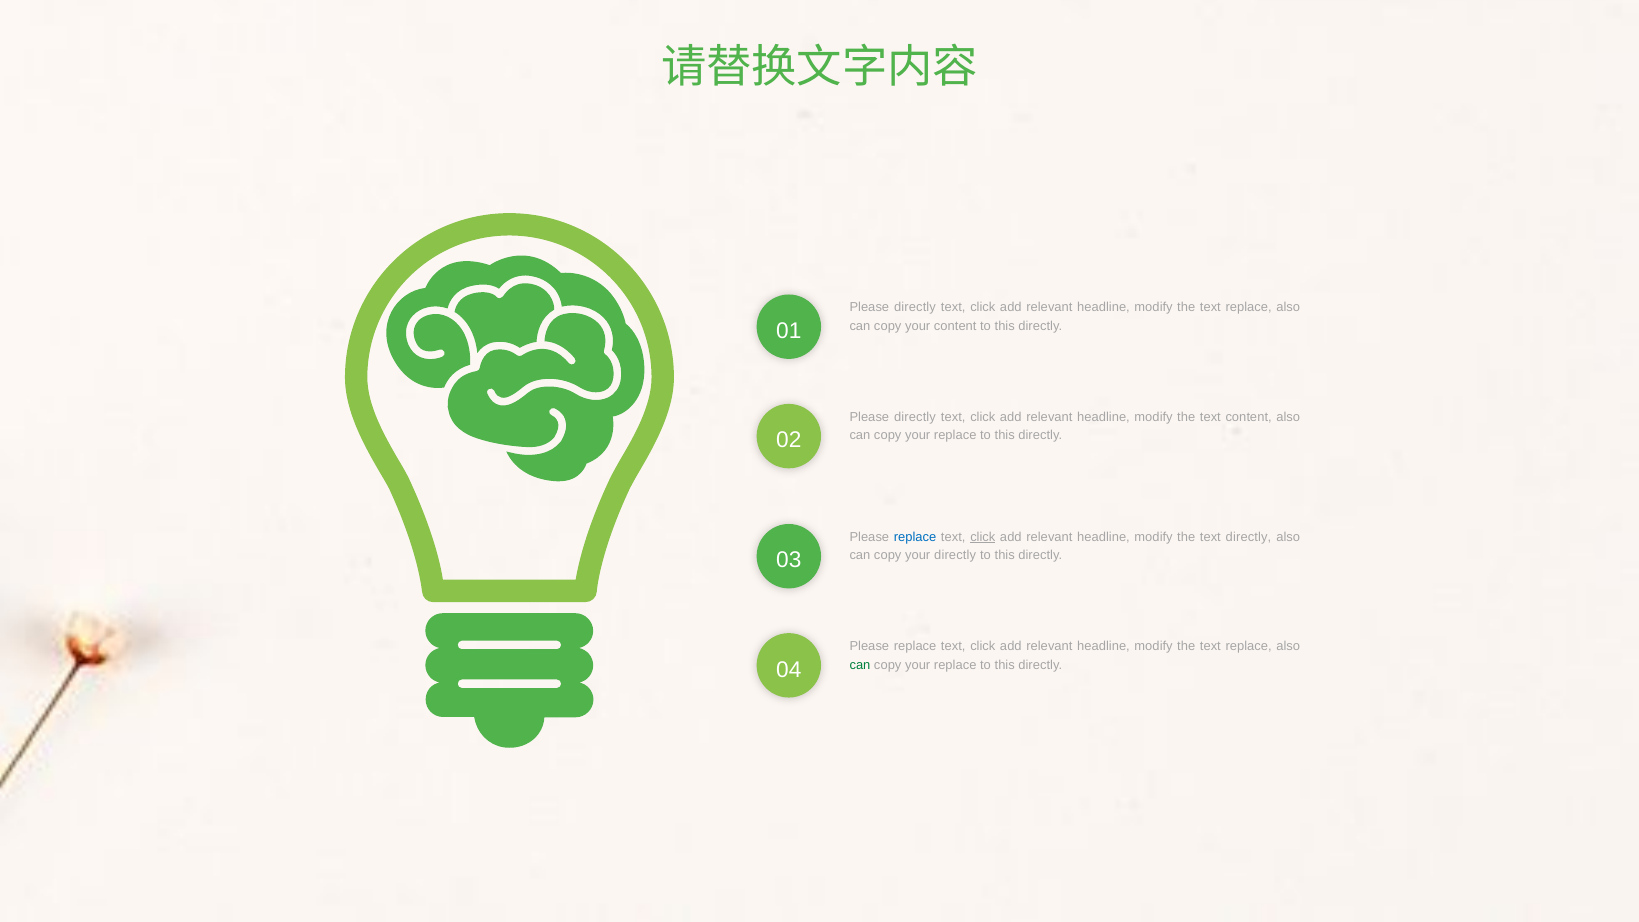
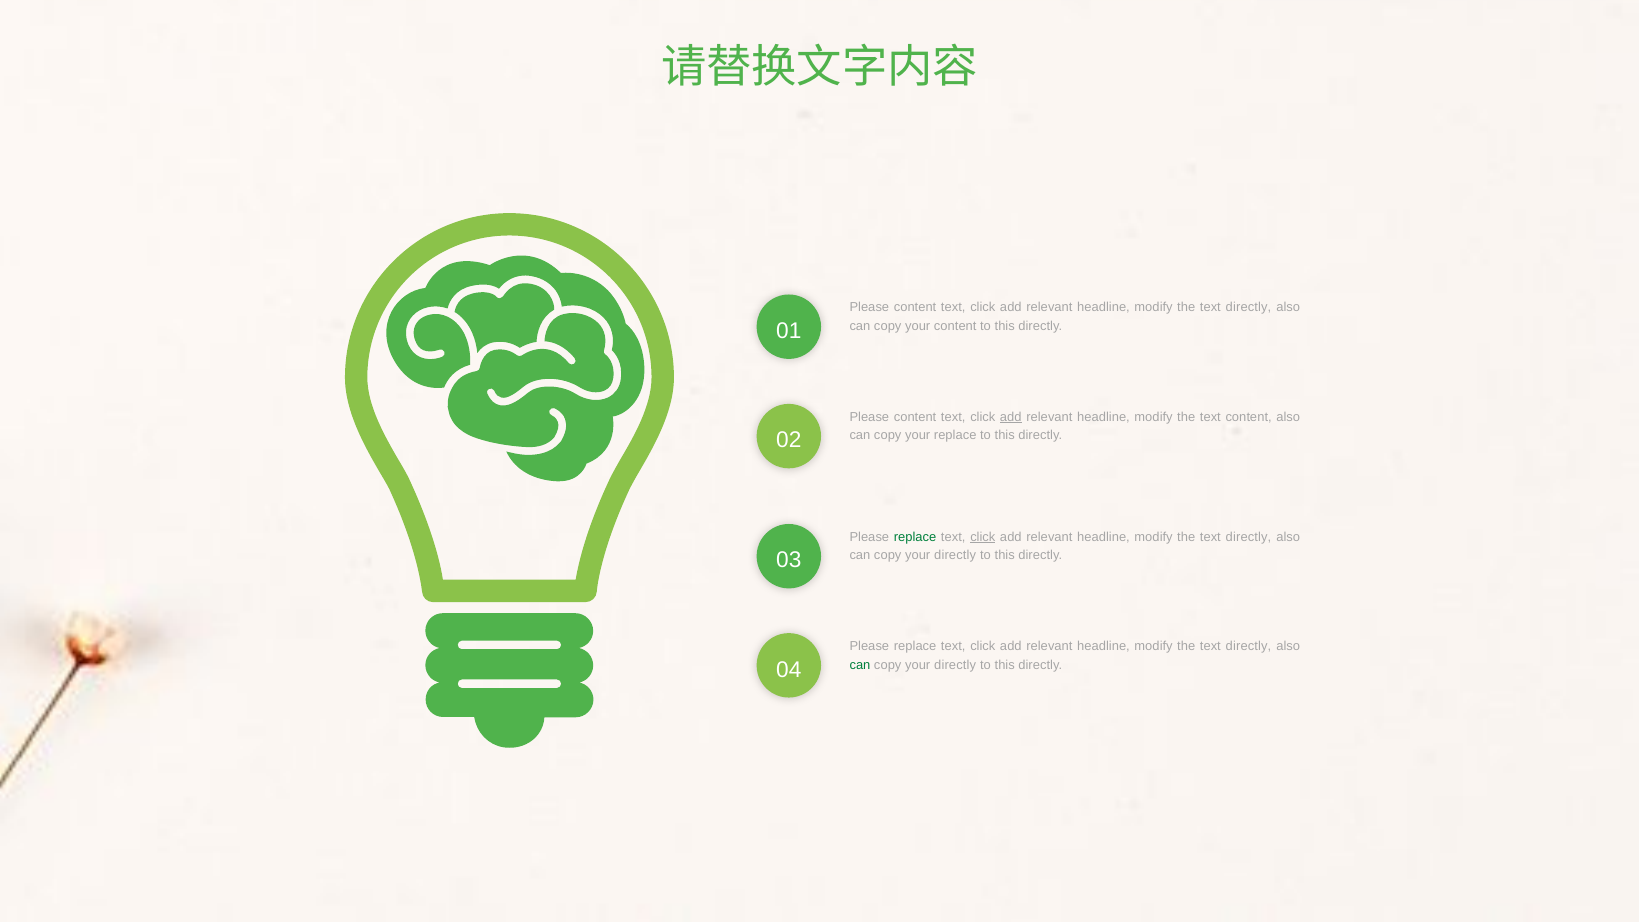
directly at (915, 308): directly -> content
replace at (1249, 308): replace -> directly
directly at (915, 417): directly -> content
add at (1011, 417) underline: none -> present
replace at (915, 537) colour: blue -> green
replace at (1249, 646): replace -> directly
replace at (955, 665): replace -> directly
